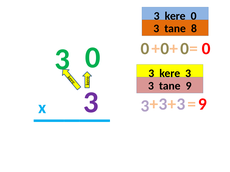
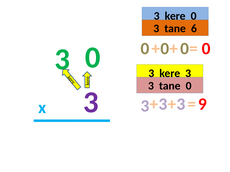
8: 8 -> 6
tane 9: 9 -> 0
